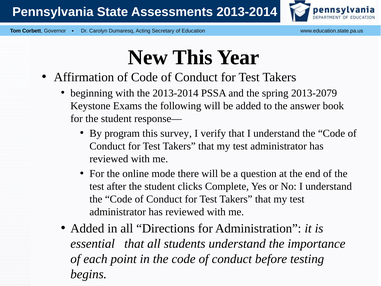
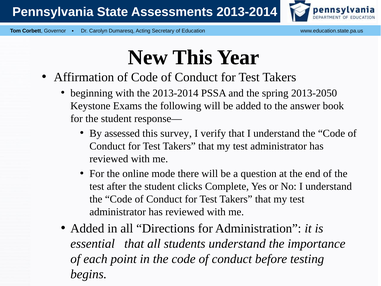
2013-2079: 2013-2079 -> 2013-2050
program: program -> assessed
